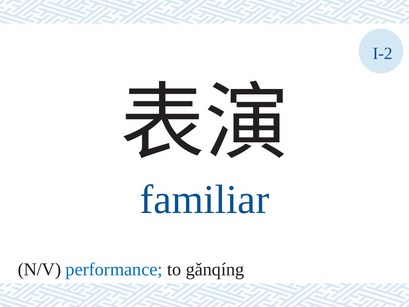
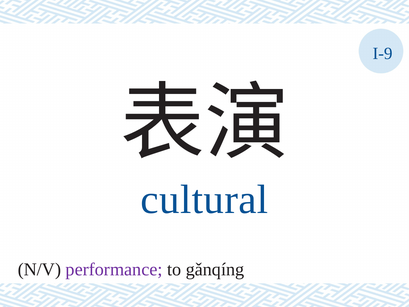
I-2: I-2 -> I-9
familiar: familiar -> cultural
performance colour: blue -> purple
